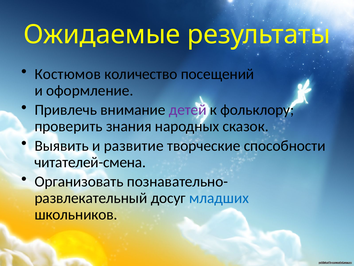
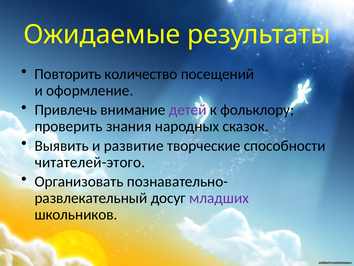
Костюмов: Костюмов -> Повторить
читателей-смена: читателей-смена -> читателей-этого
младших colour: blue -> purple
